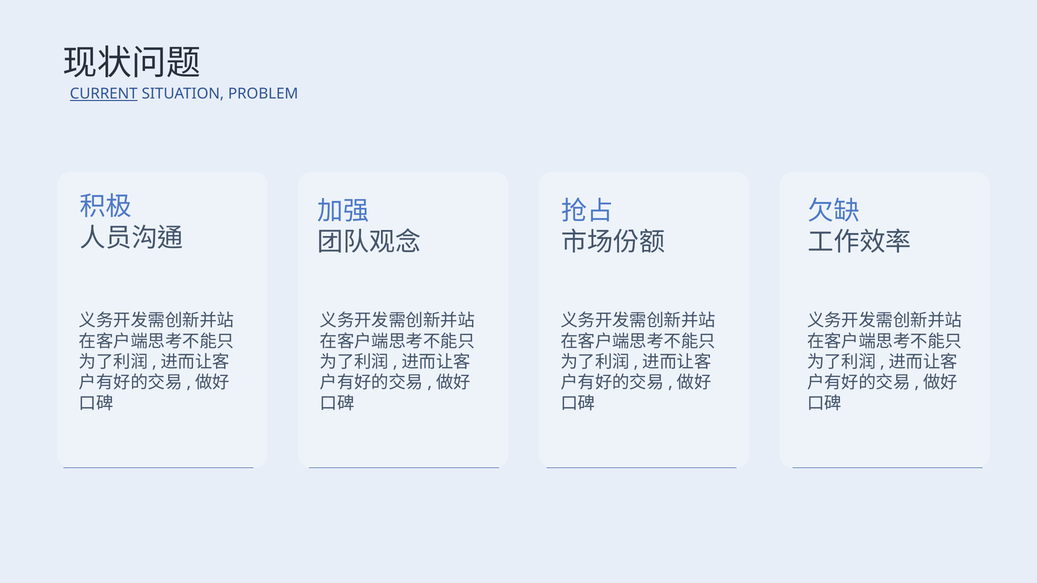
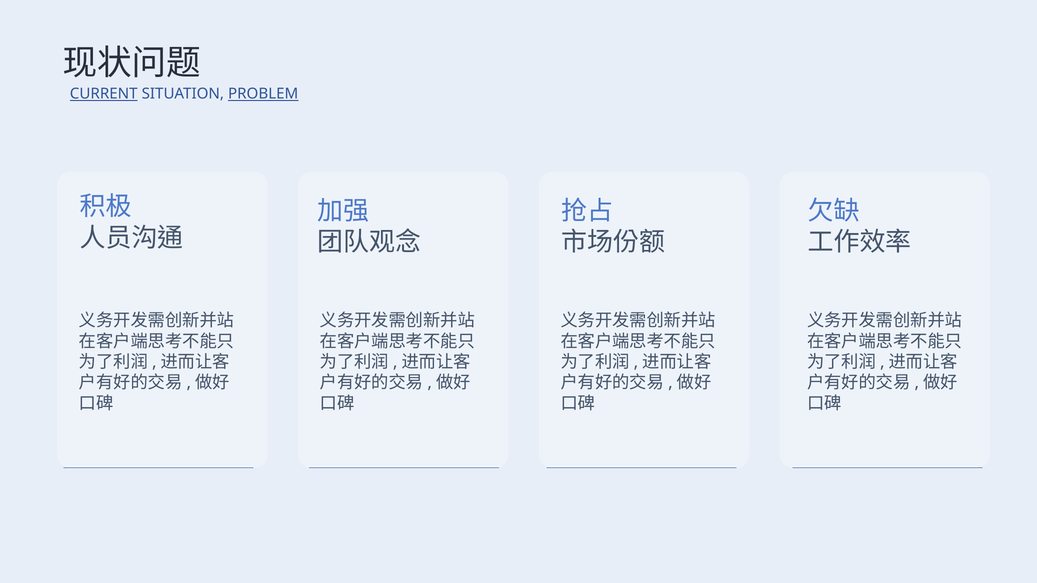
PROBLEM underline: none -> present
